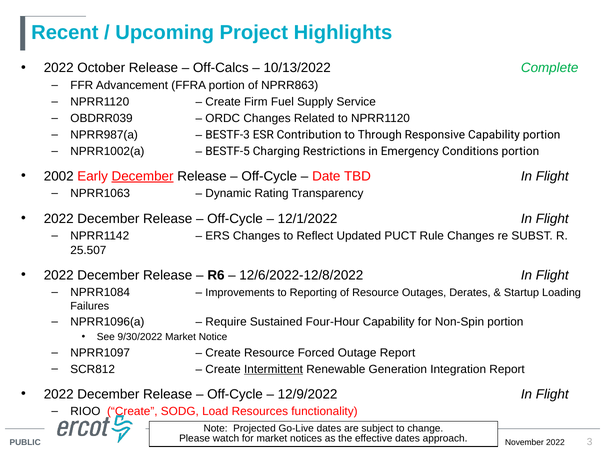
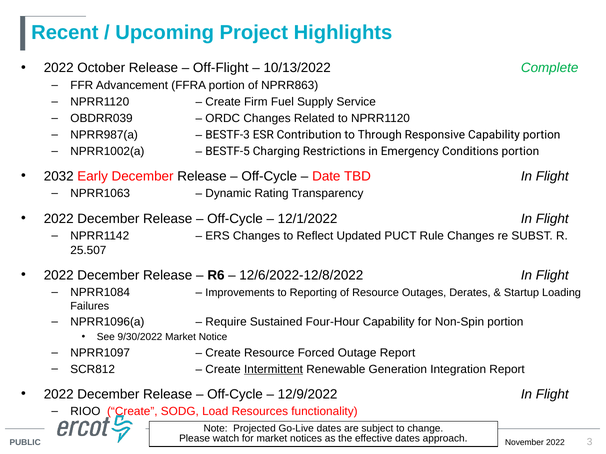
Off-Calcs: Off-Calcs -> Off-Flight
2002: 2002 -> 2032
December at (143, 176) underline: present -> none
